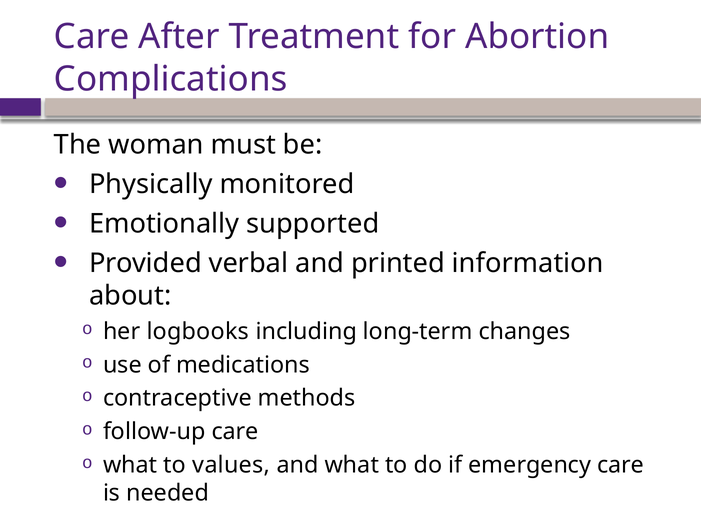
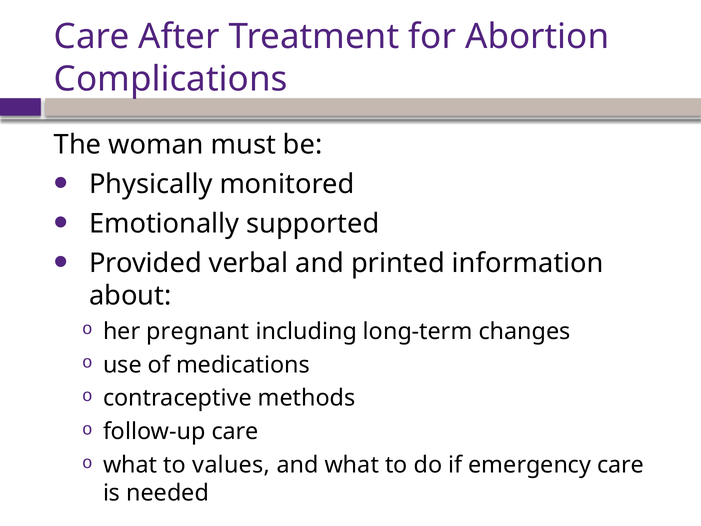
logbooks: logbooks -> pregnant
